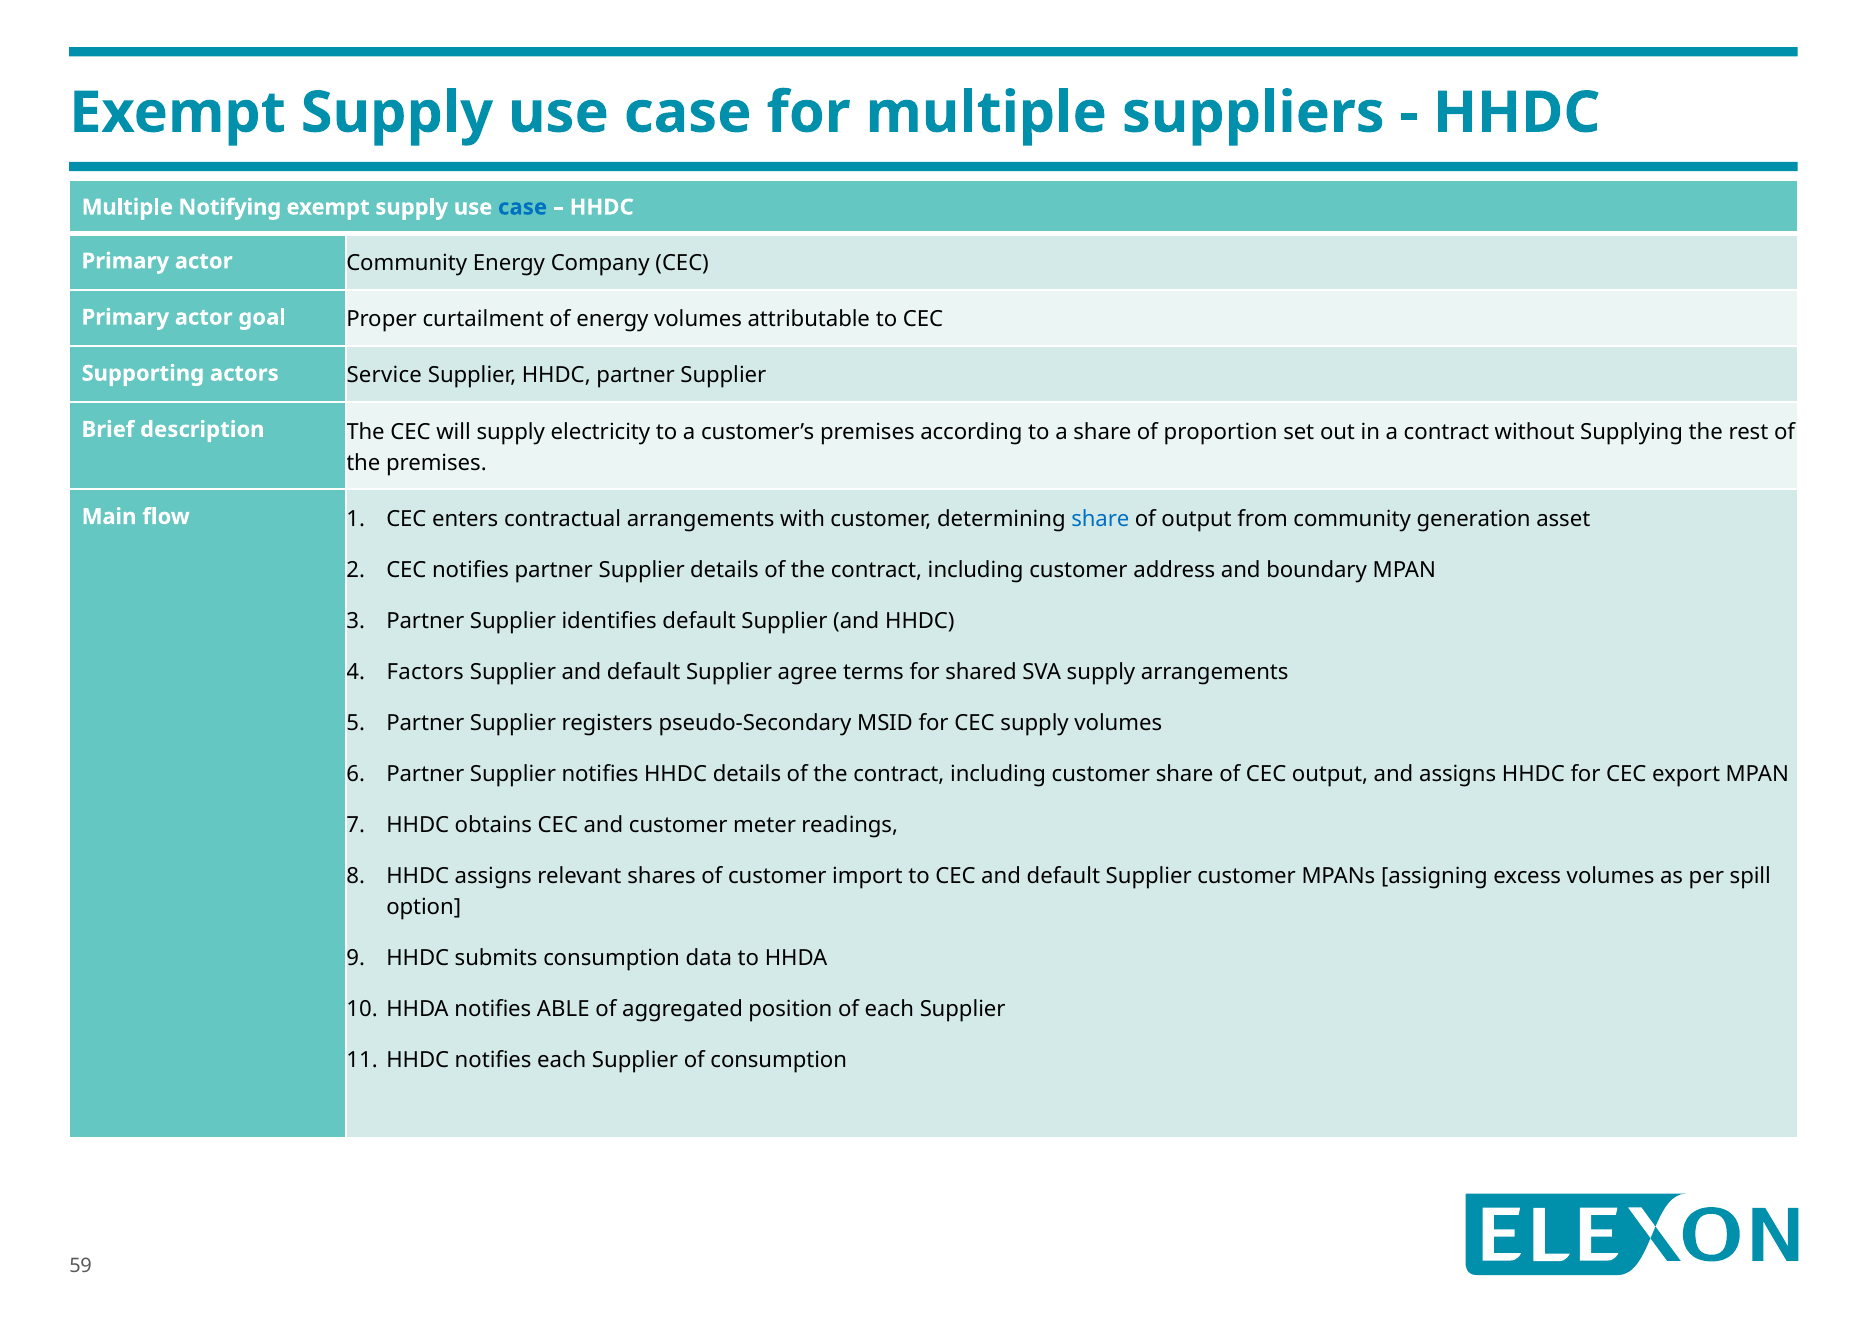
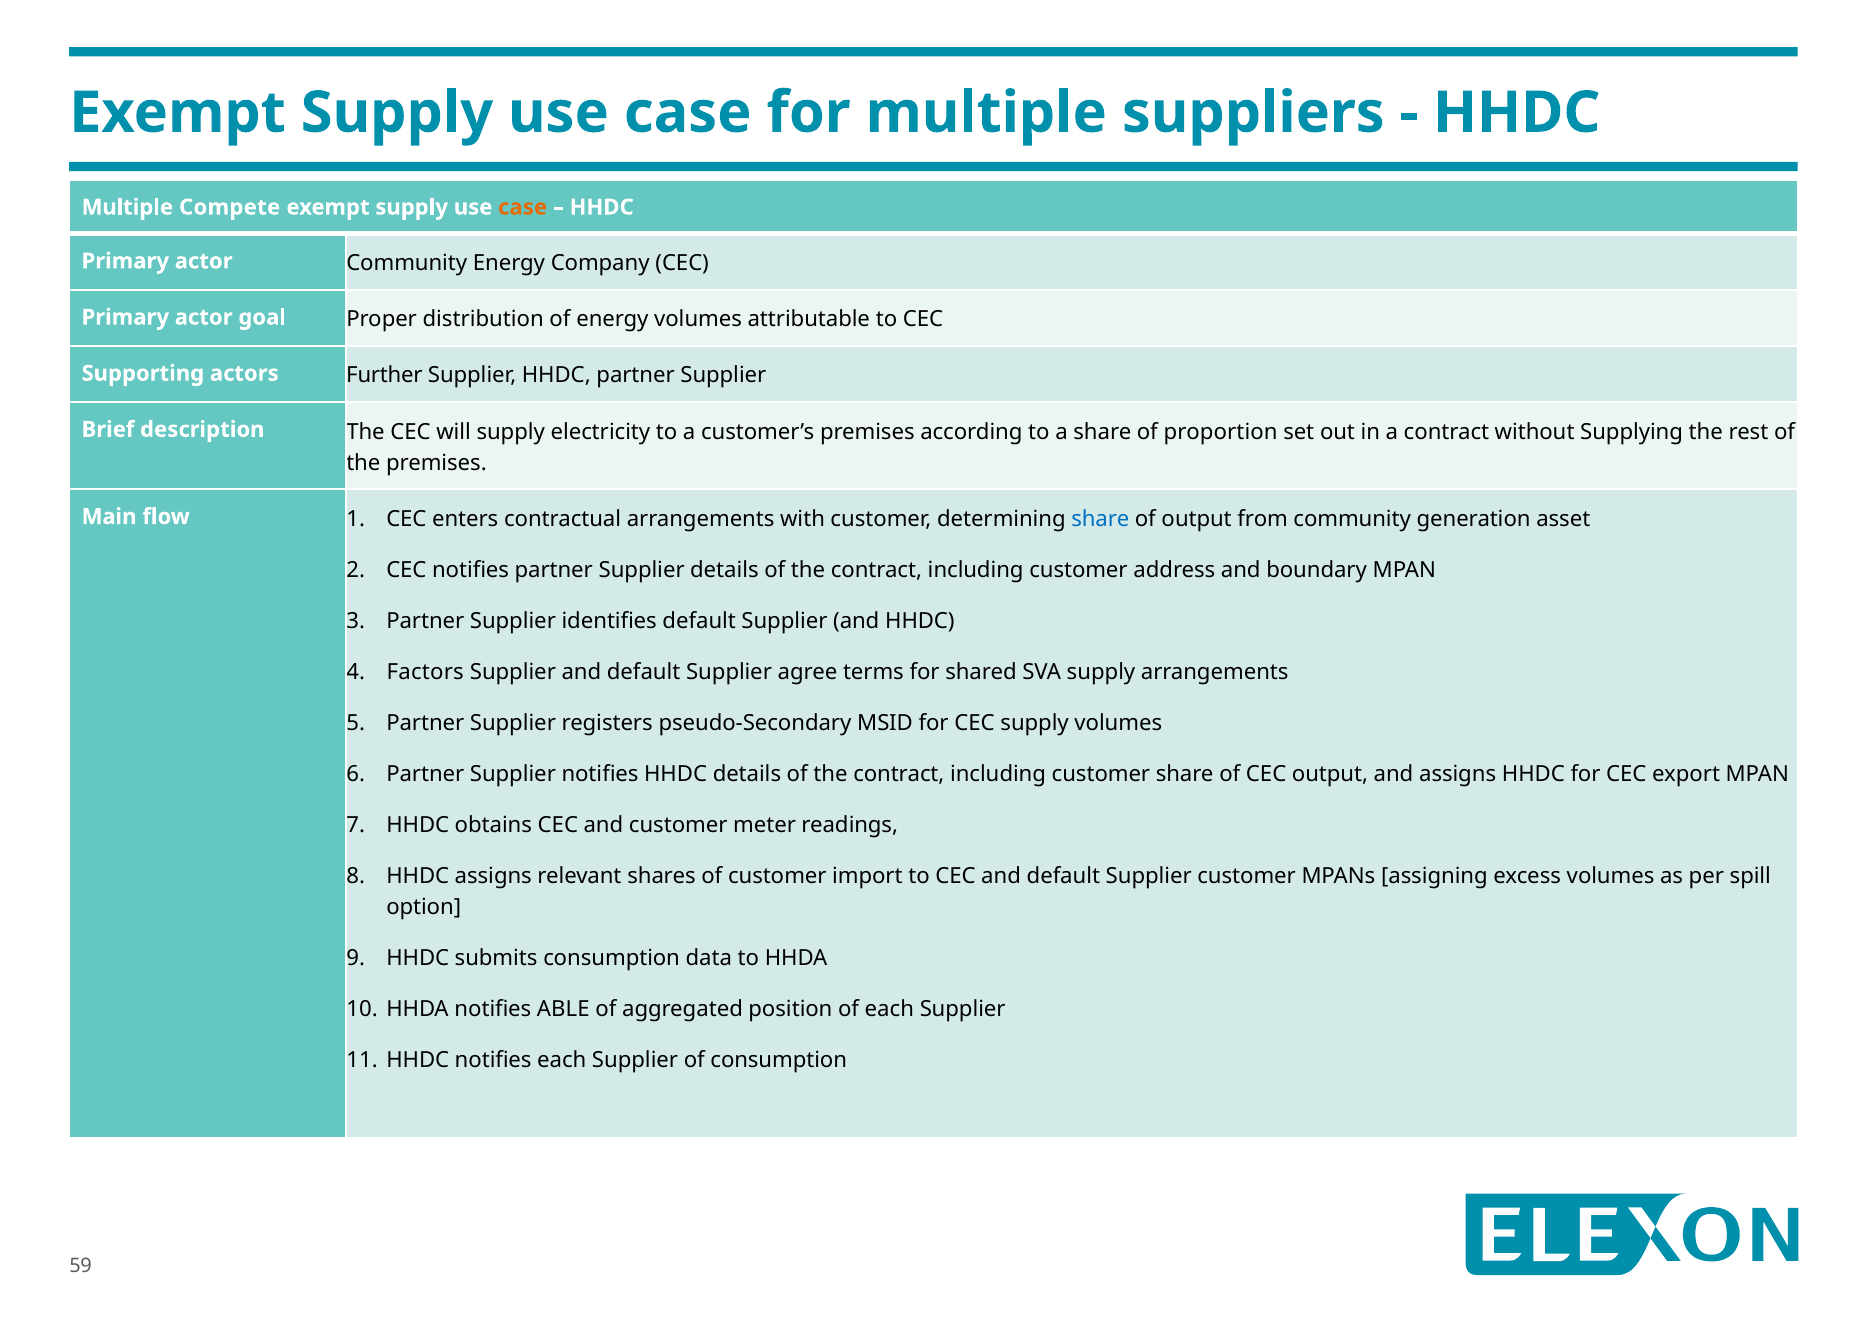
Notifying: Notifying -> Compete
case at (523, 207) colour: blue -> orange
curtailment: curtailment -> distribution
Service: Service -> Further
